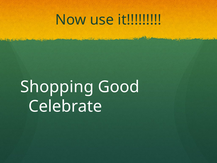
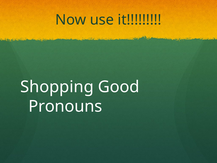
Celebrate: Celebrate -> Pronouns
